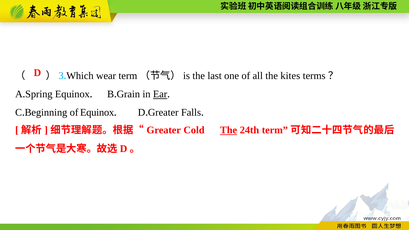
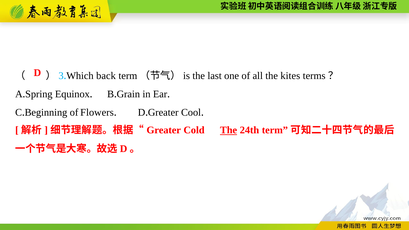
wear: wear -> back
Ear underline: present -> none
of Equinox: Equinox -> Flowers
Falls: Falls -> Cool
